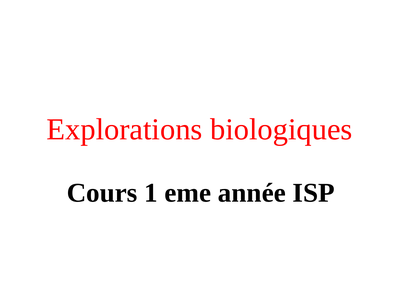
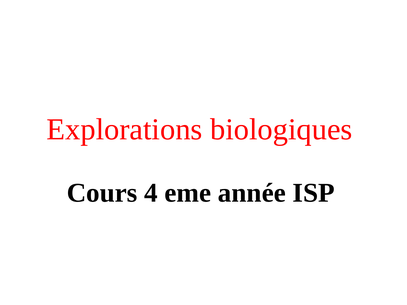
1: 1 -> 4
